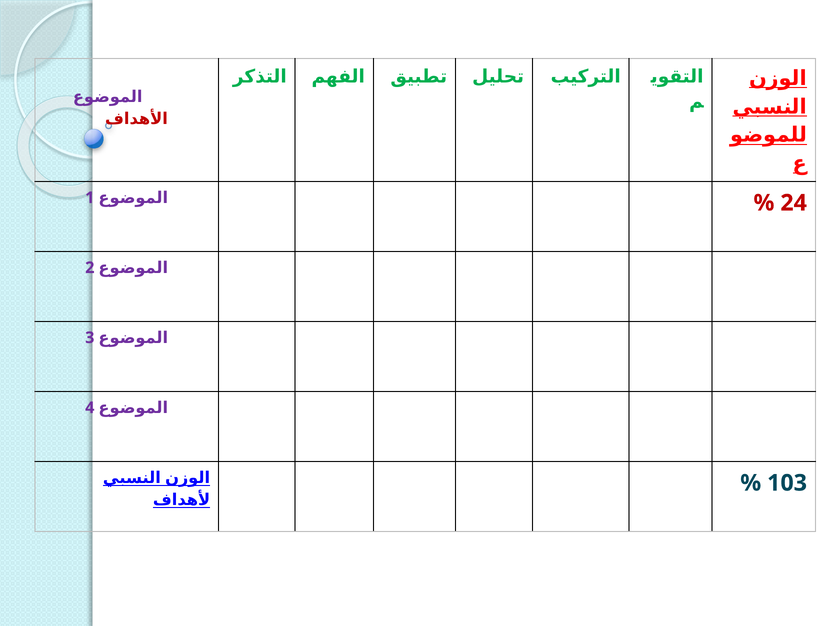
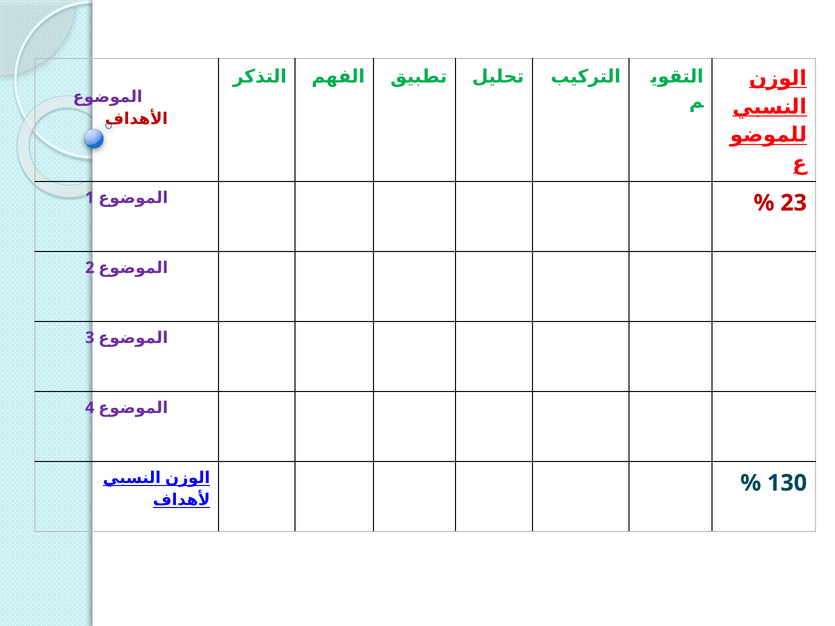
24: 24 -> 23
103: 103 -> 130
